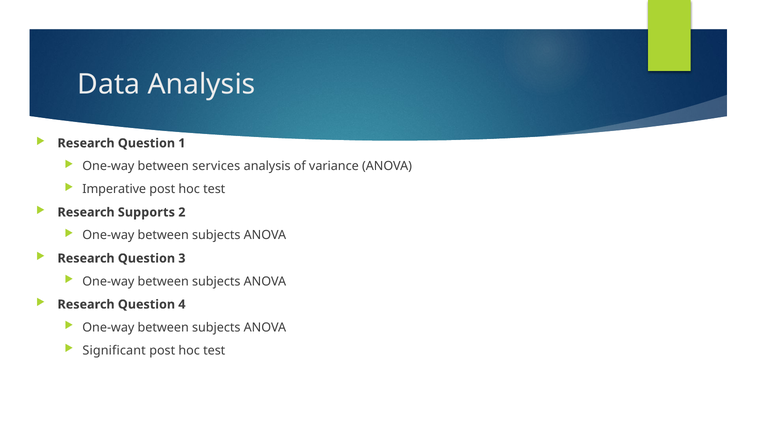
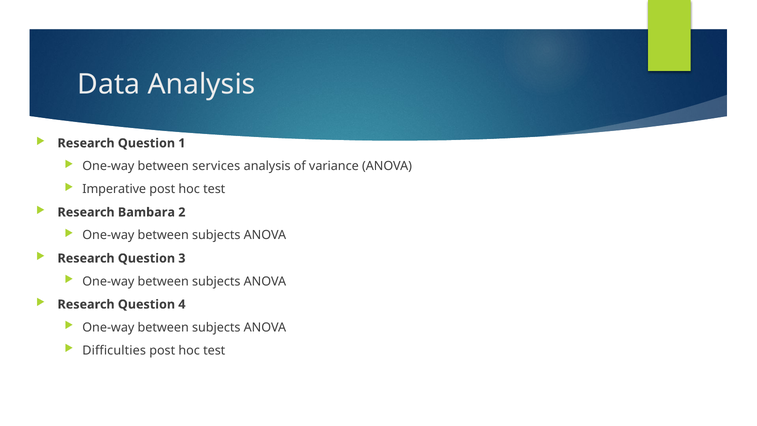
Supports: Supports -> Bambara
Significant: Significant -> Difficulties
